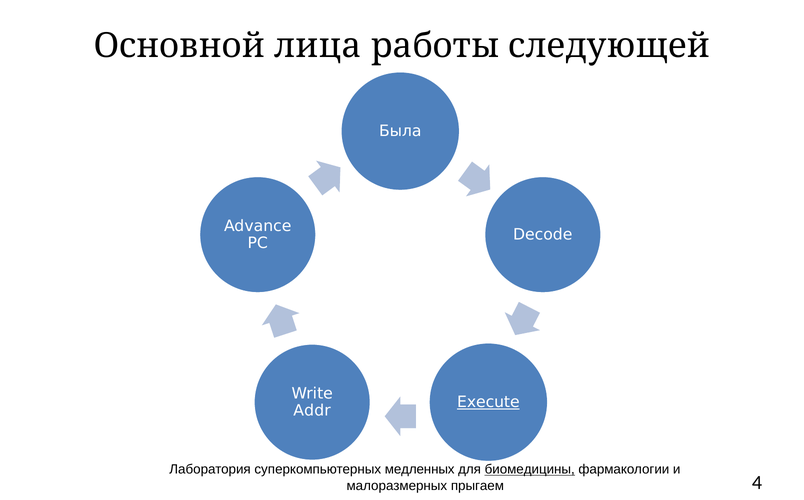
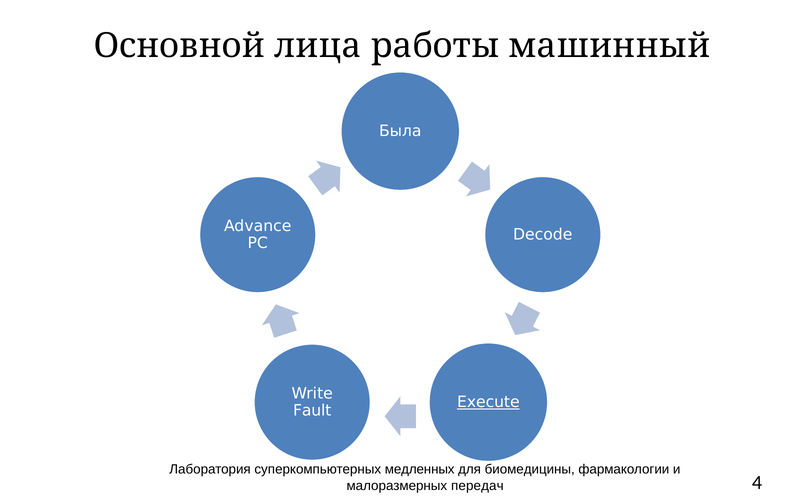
следующей: следующей -> машинный
Addr: Addr -> Fault
биомедицины underline: present -> none
прыгаем: прыгаем -> передач
